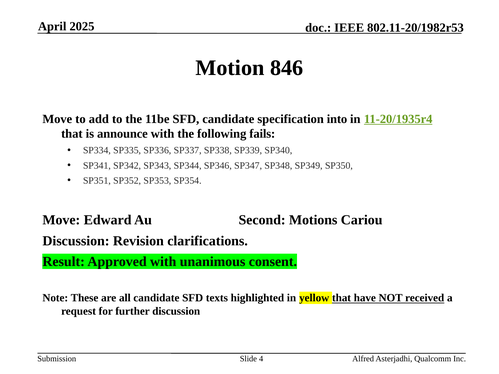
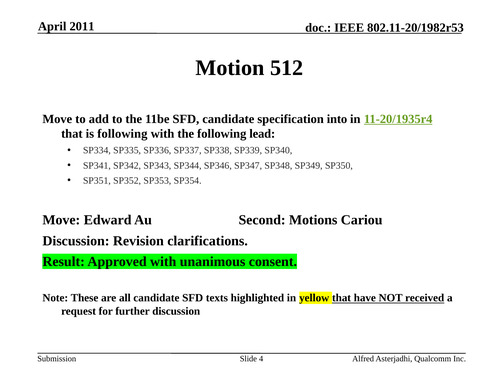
2025: 2025 -> 2011
846: 846 -> 512
is announce: announce -> following
fails: fails -> lead
